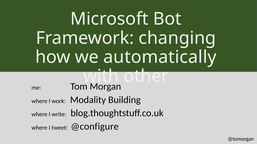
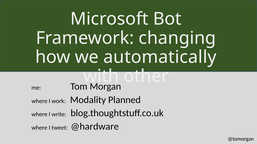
Building: Building -> Planned
@configure: @configure -> @hardware
